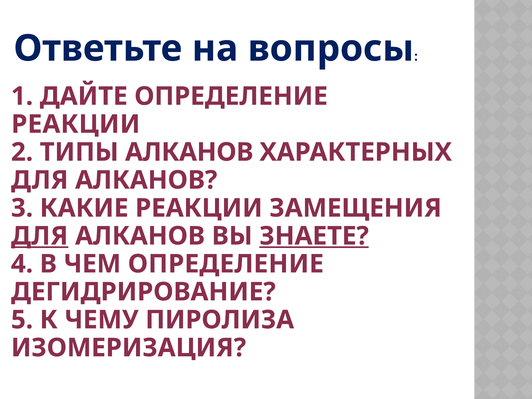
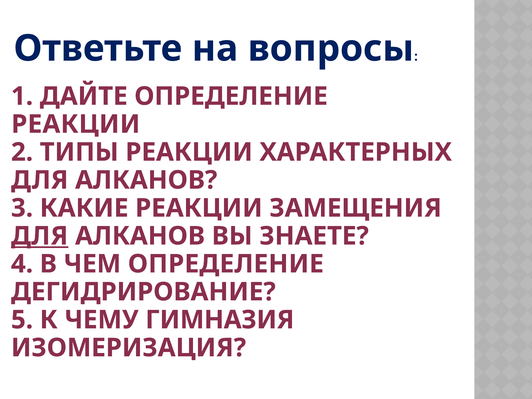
ТИПЫ АЛКАНОВ: АЛКАНОВ -> РЕАКЦИИ
ЗНАЕТЕ underline: present -> none
ПИРОЛИЗА: ПИРОЛИЗА -> ГИМНАЗИЯ
